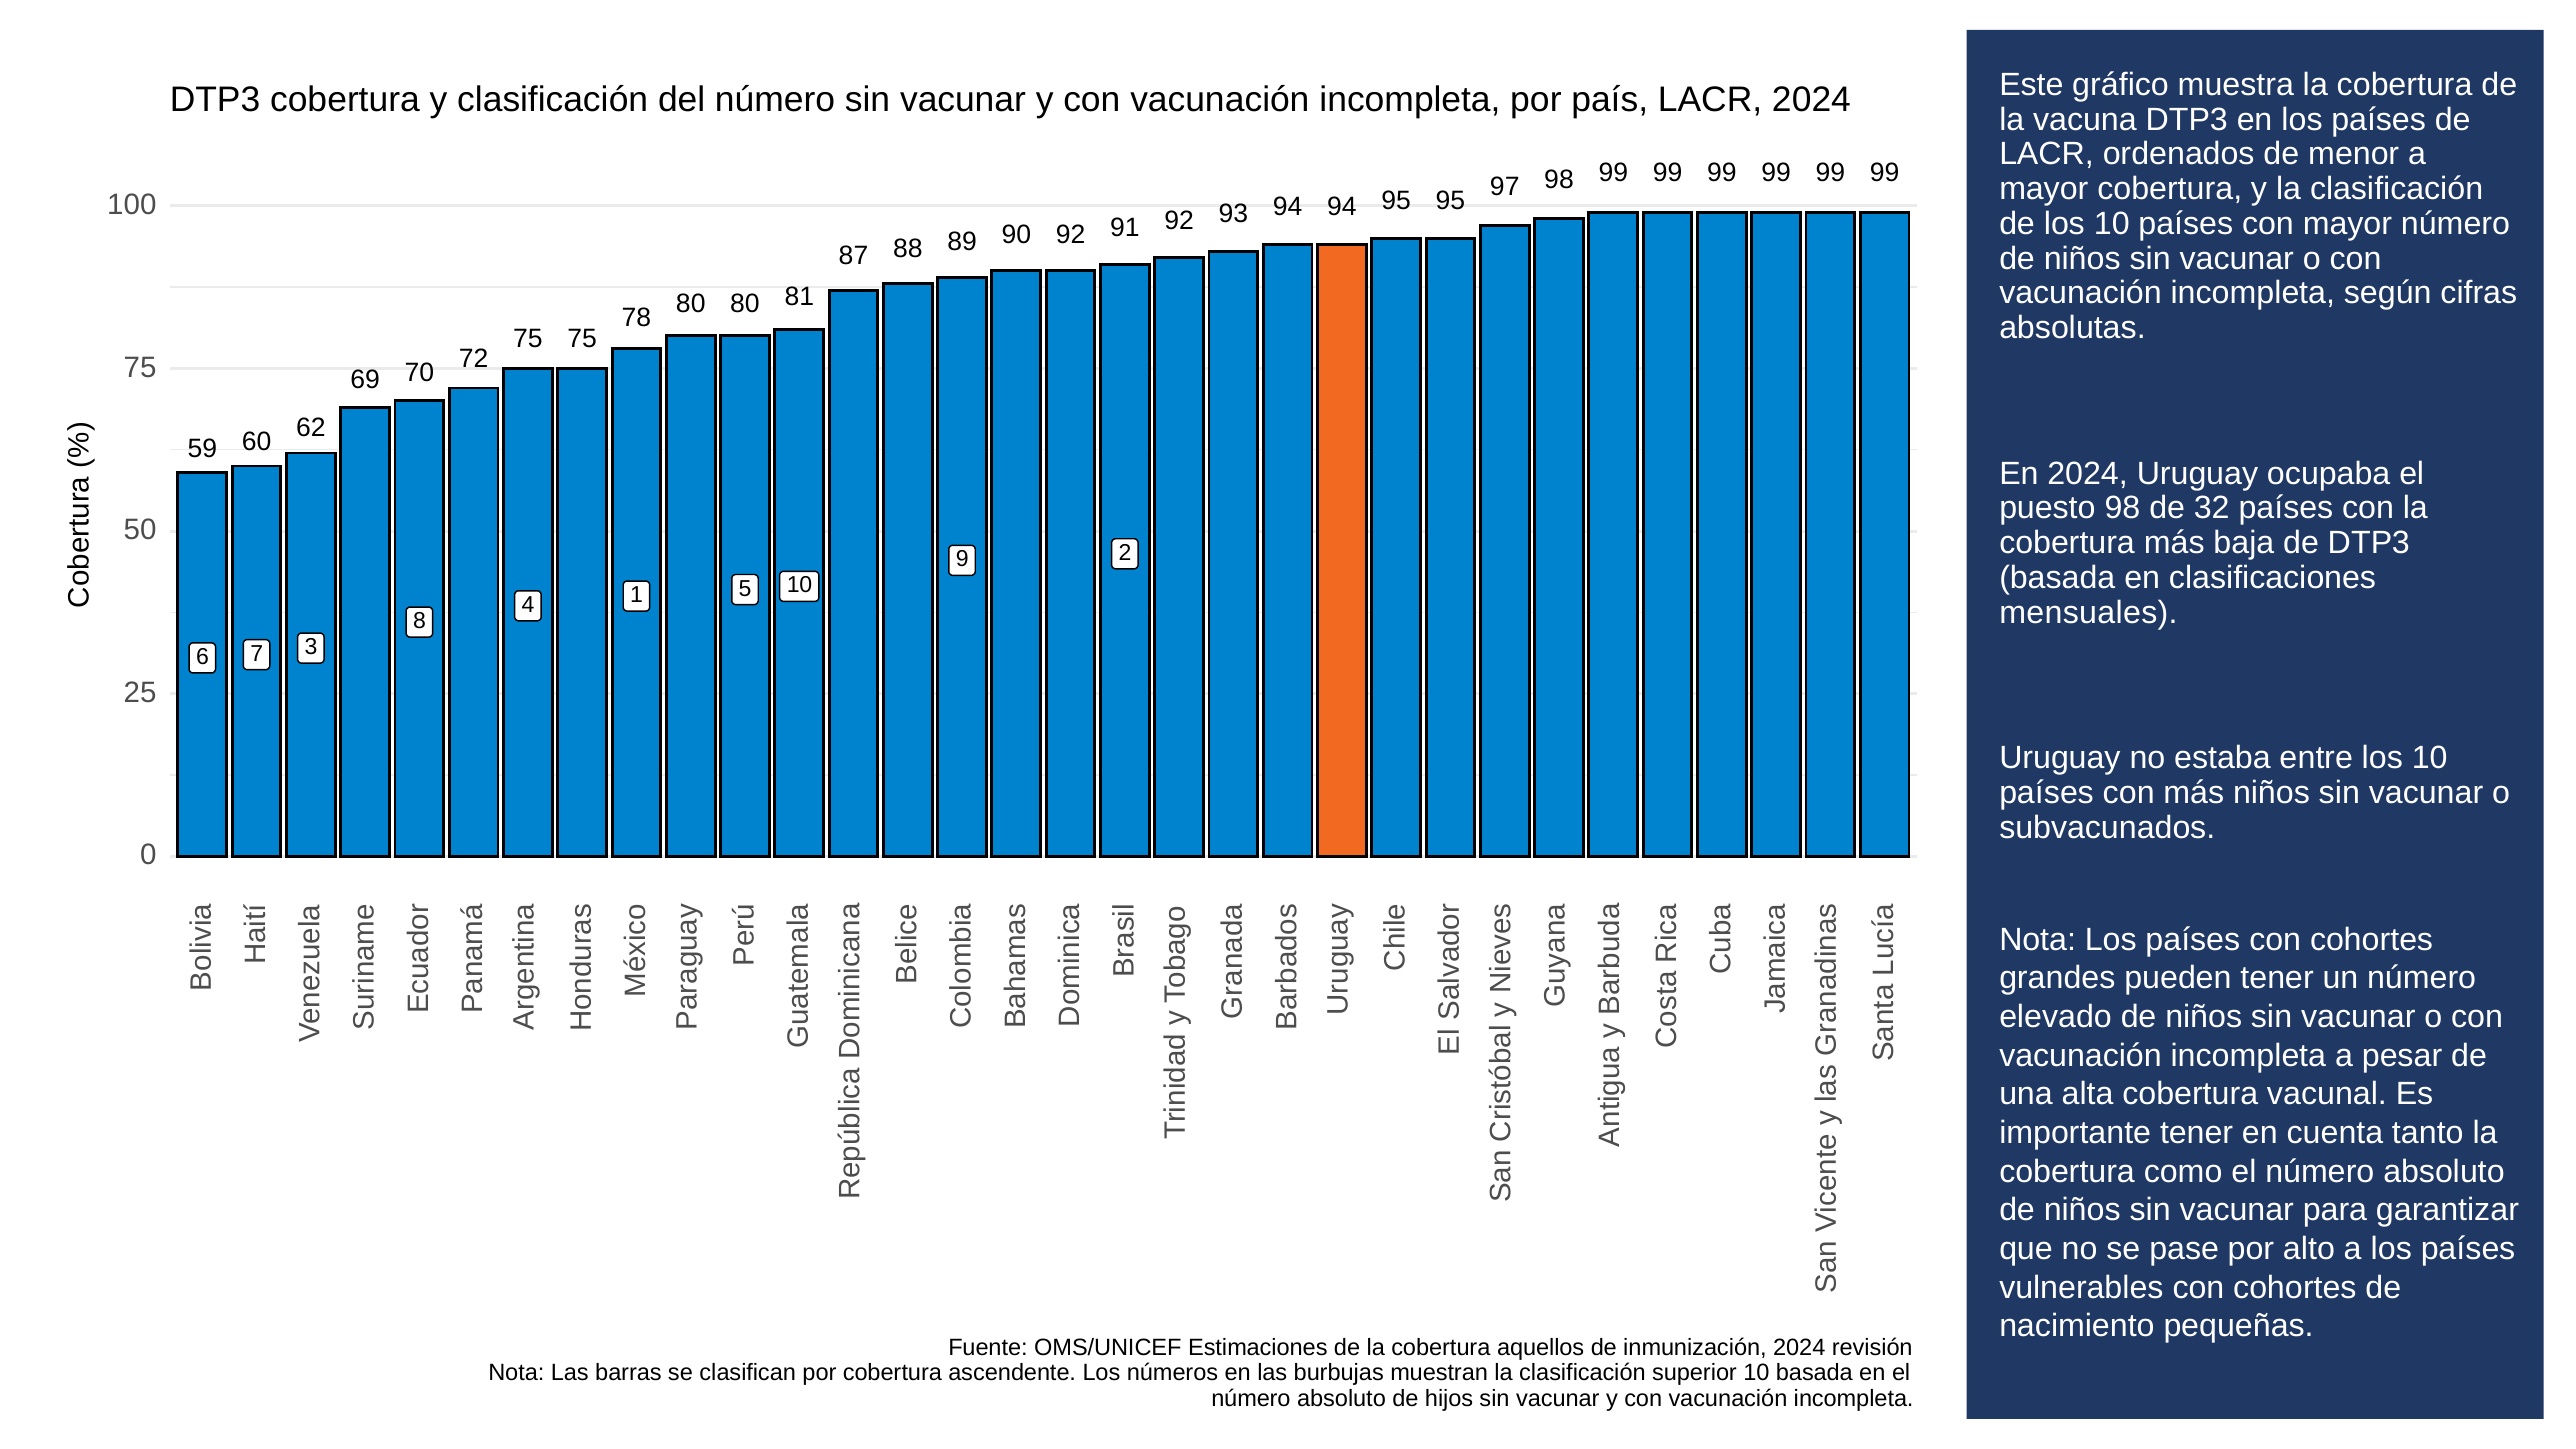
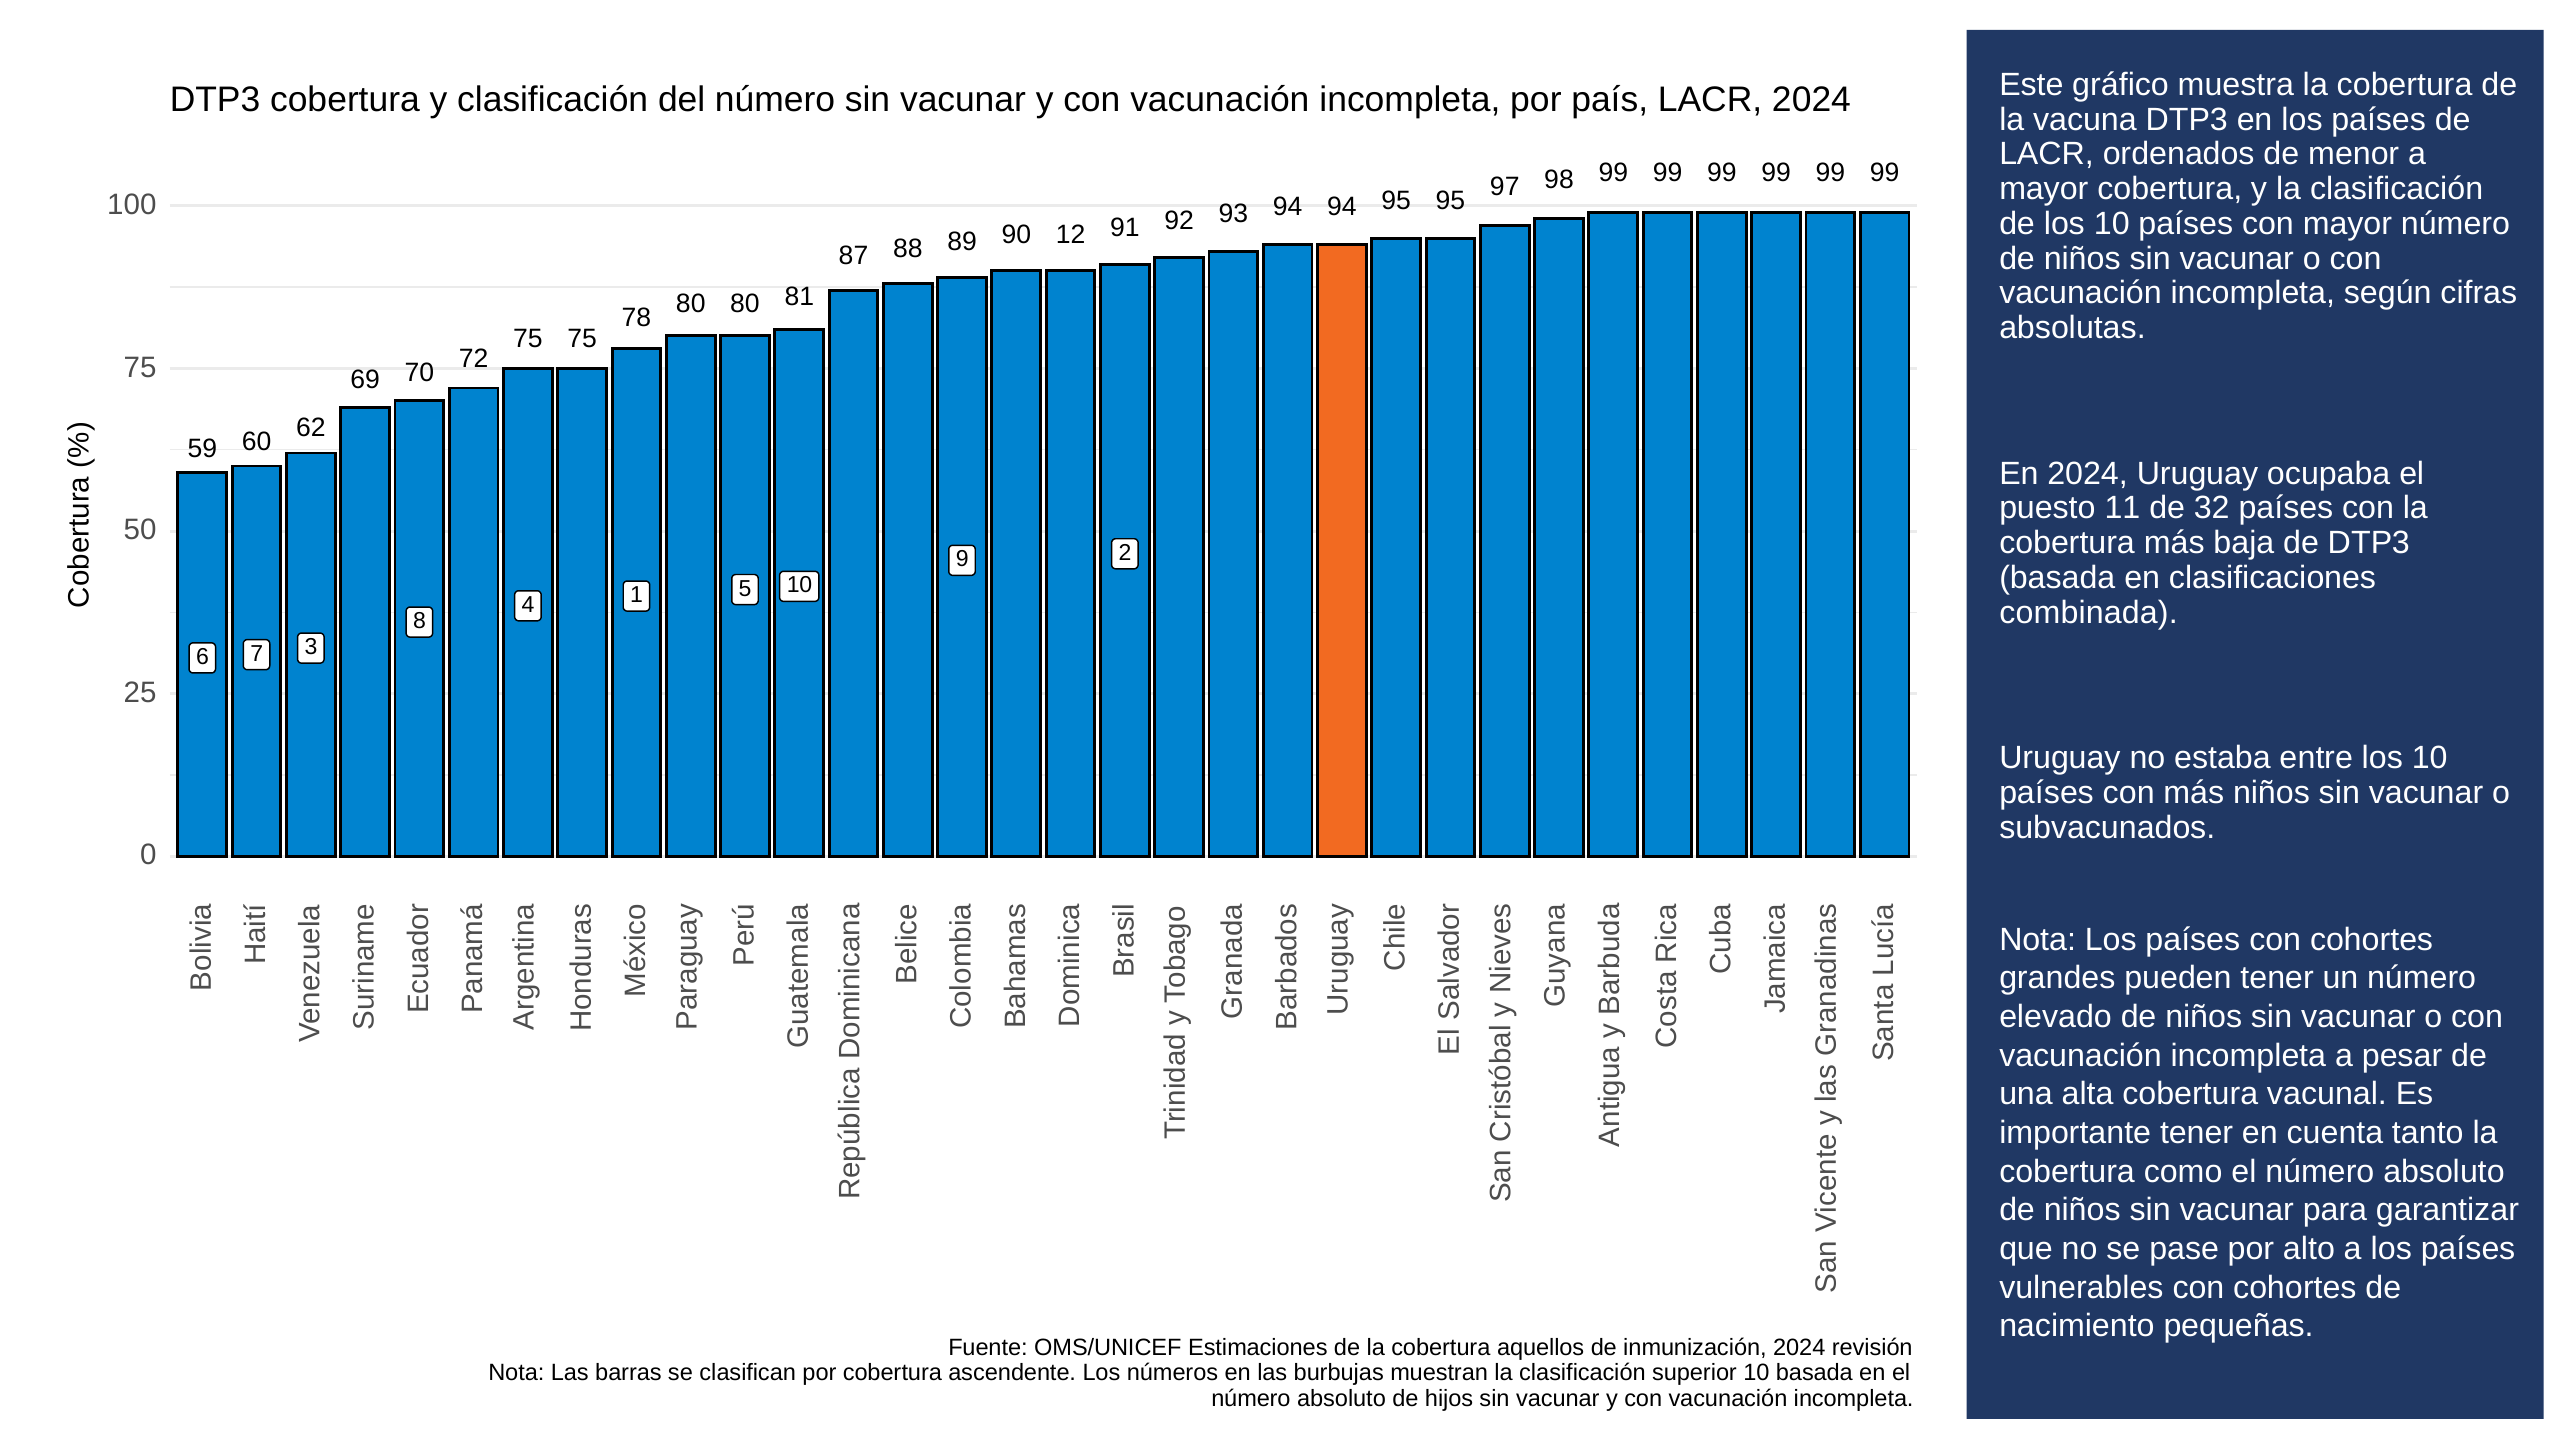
90 92: 92 -> 12
puesto 98: 98 -> 11
mensuales: mensuales -> combinada
